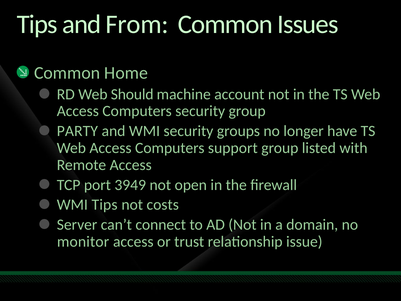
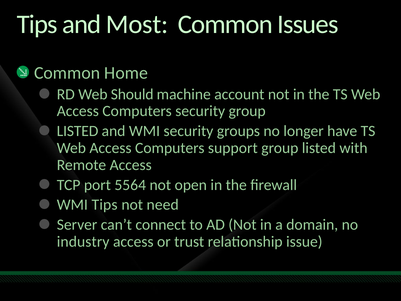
From: From -> Most
PARTY at (77, 131): PARTY -> LISTED
3949: 3949 -> 5564
costs: costs -> need
monitor: monitor -> industry
